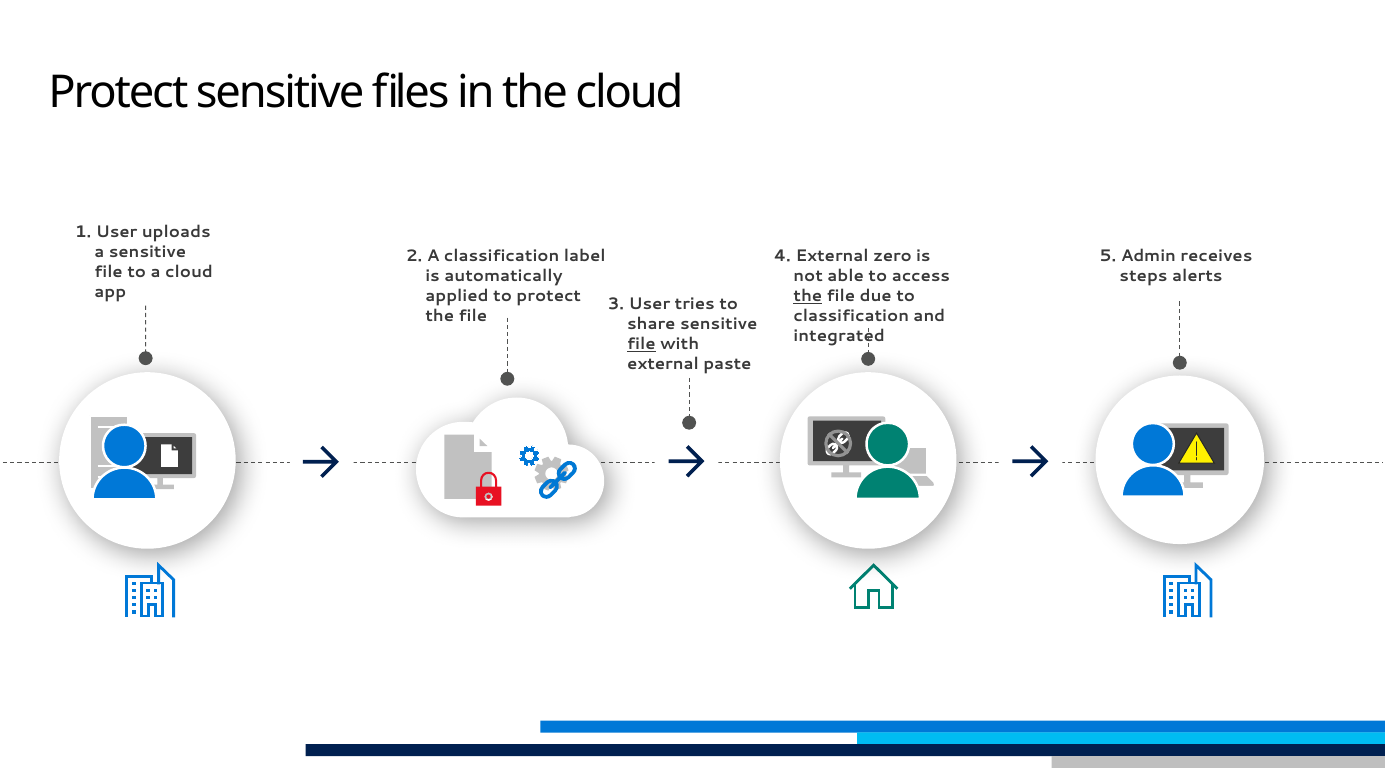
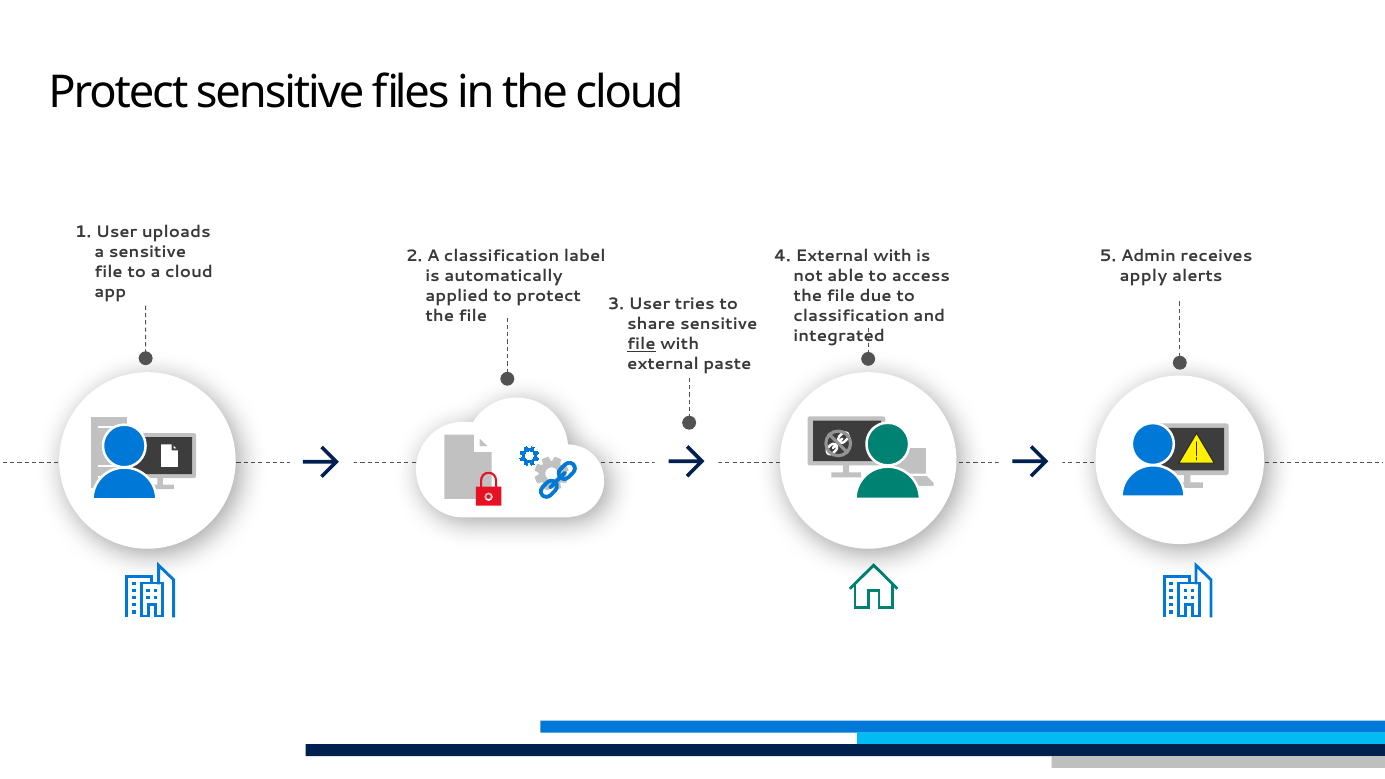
External zero: zero -> with
steps: steps -> apply
the at (808, 296) underline: present -> none
